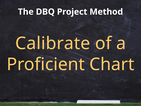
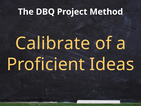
Chart: Chart -> Ideas
